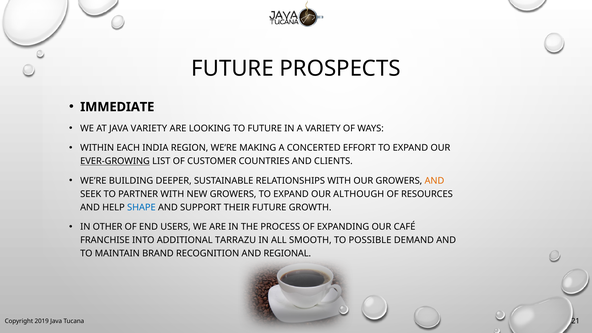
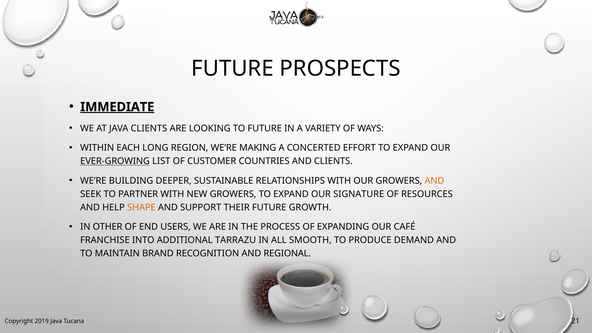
IMMEDIATE underline: none -> present
JAVA VARIETY: VARIETY -> CLIENTS
INDIA: INDIA -> LONG
ALTHOUGH: ALTHOUGH -> SIGNATURE
SHAPE colour: blue -> orange
POSSIBLE: POSSIBLE -> PRODUCE
